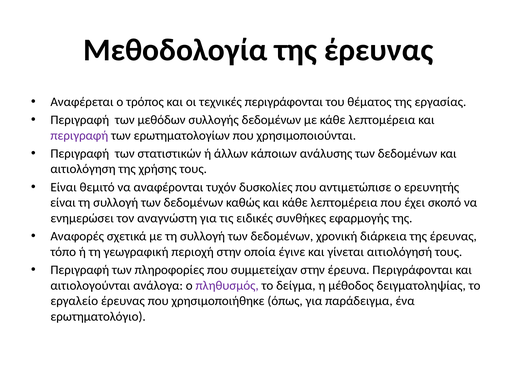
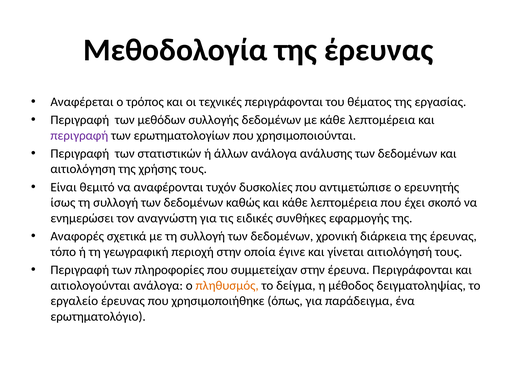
άλλων κάποιων: κάποιων -> ανάλογα
είναι at (63, 203): είναι -> ίσως
πληθυσμός colour: purple -> orange
